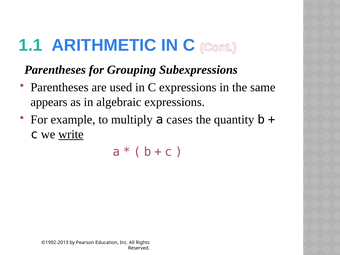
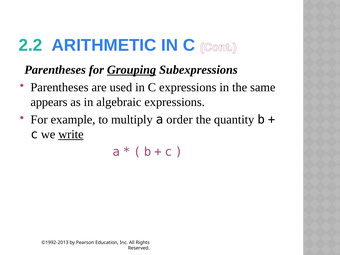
1.1: 1.1 -> 2.2
Grouping underline: none -> present
cases: cases -> order
